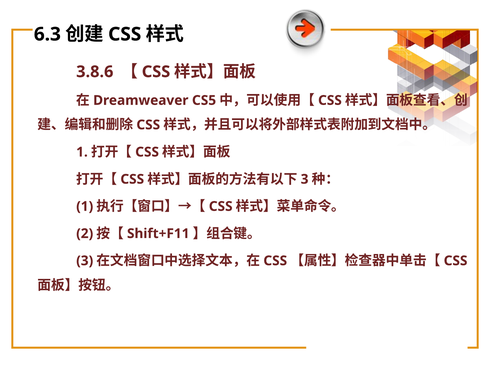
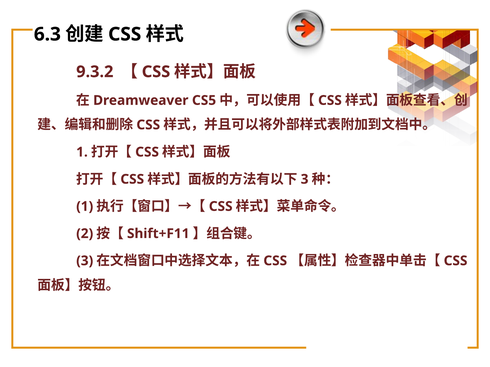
3.8.6: 3.8.6 -> 9.3.2
